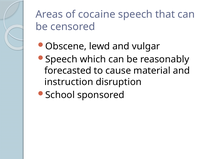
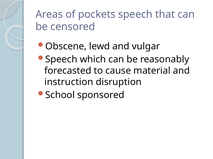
cocaine: cocaine -> pockets
